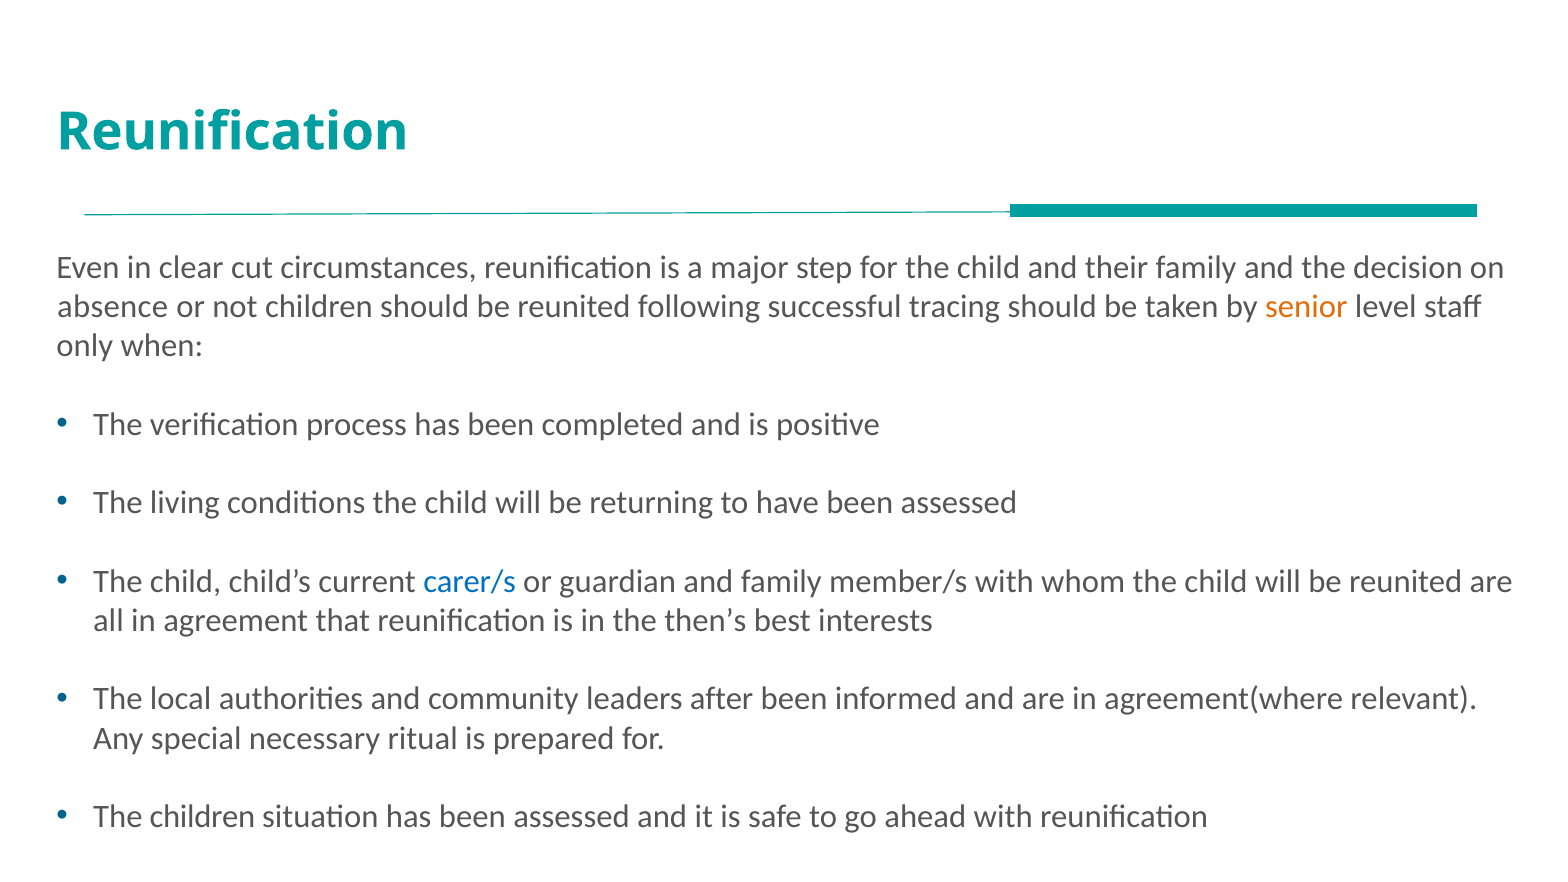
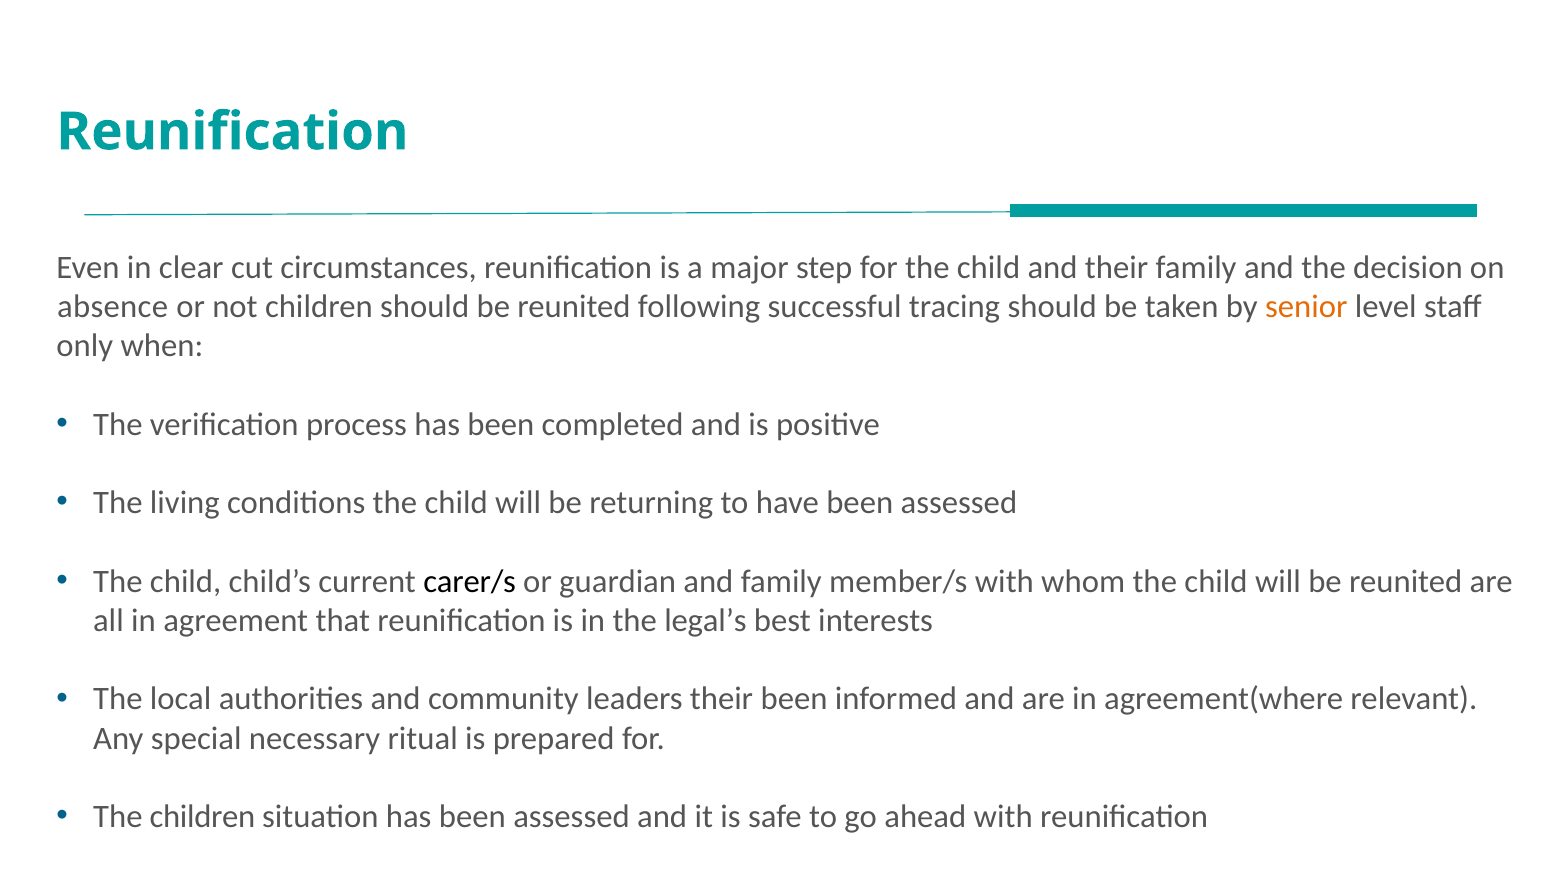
carer/s colour: blue -> black
then’s: then’s -> legal’s
leaders after: after -> their
